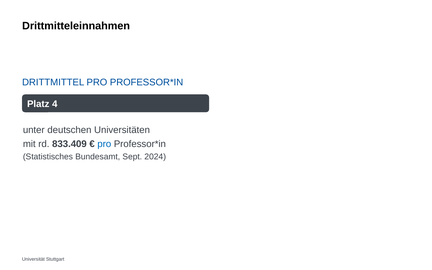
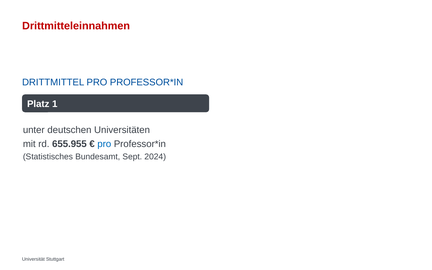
Drittmitteleinnahmen colour: black -> red
4: 4 -> 1
833.409: 833.409 -> 655.955
